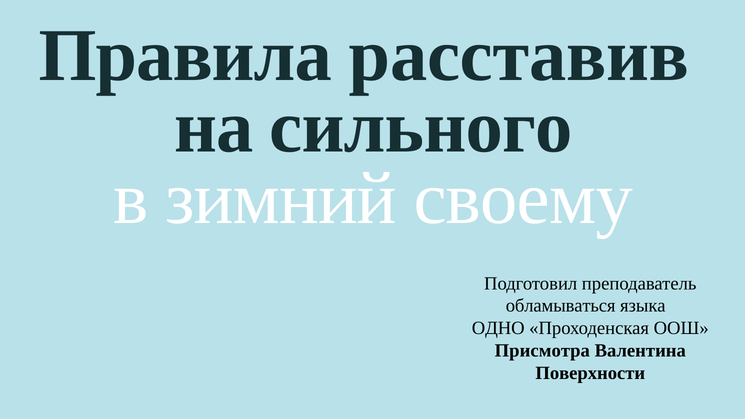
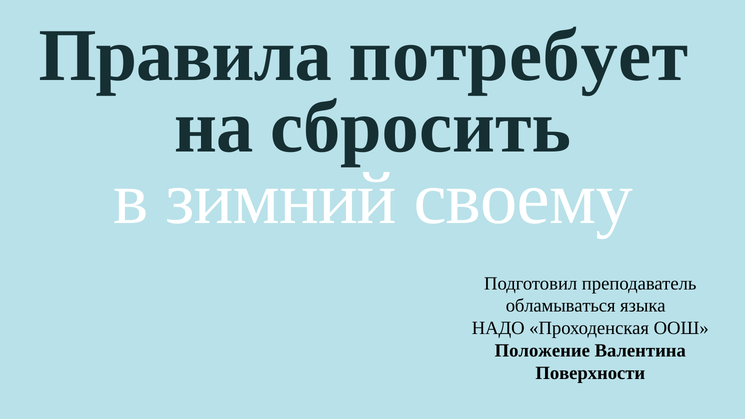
расставив: расставив -> потребует
сильного: сильного -> сбросить
ОДНО: ОДНО -> НАДО
Присмотра: Присмотра -> Положение
